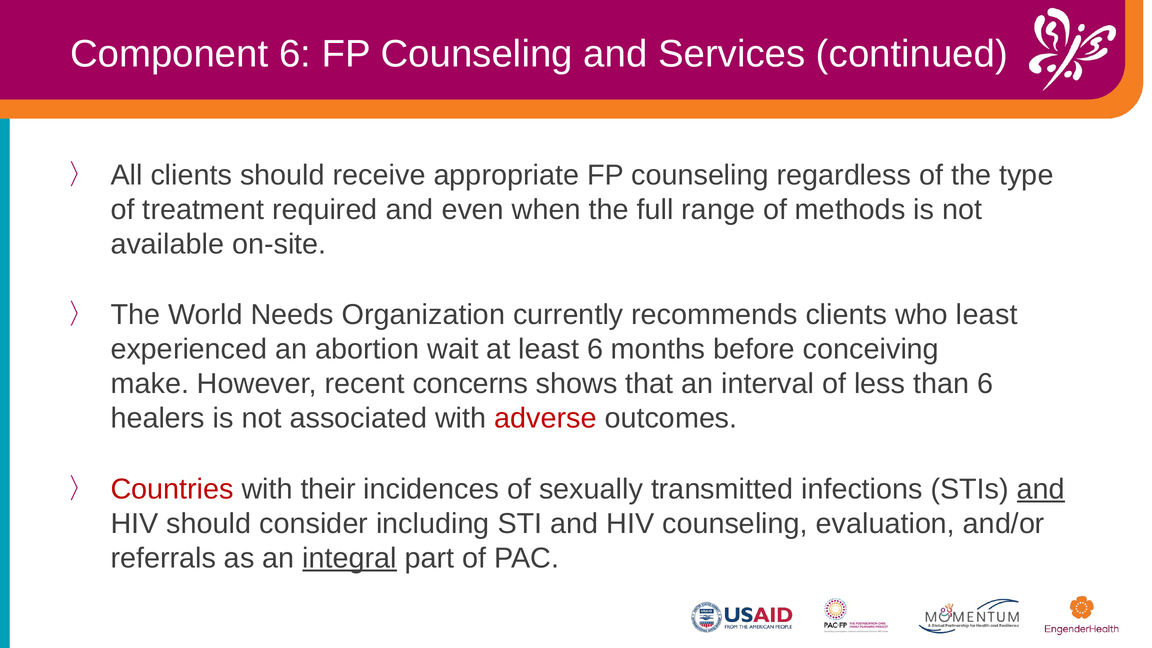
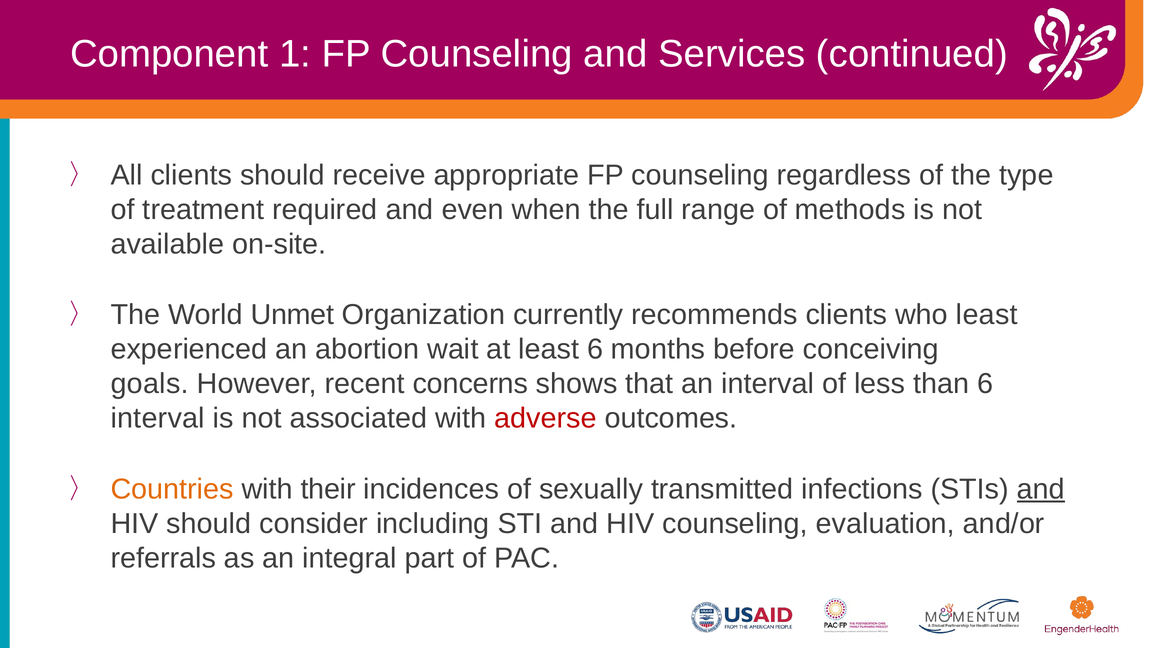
Component 6: 6 -> 1
Needs: Needs -> Unmet
make: make -> goals
healers at (158, 419): healers -> interval
Countries colour: red -> orange
integral underline: present -> none
